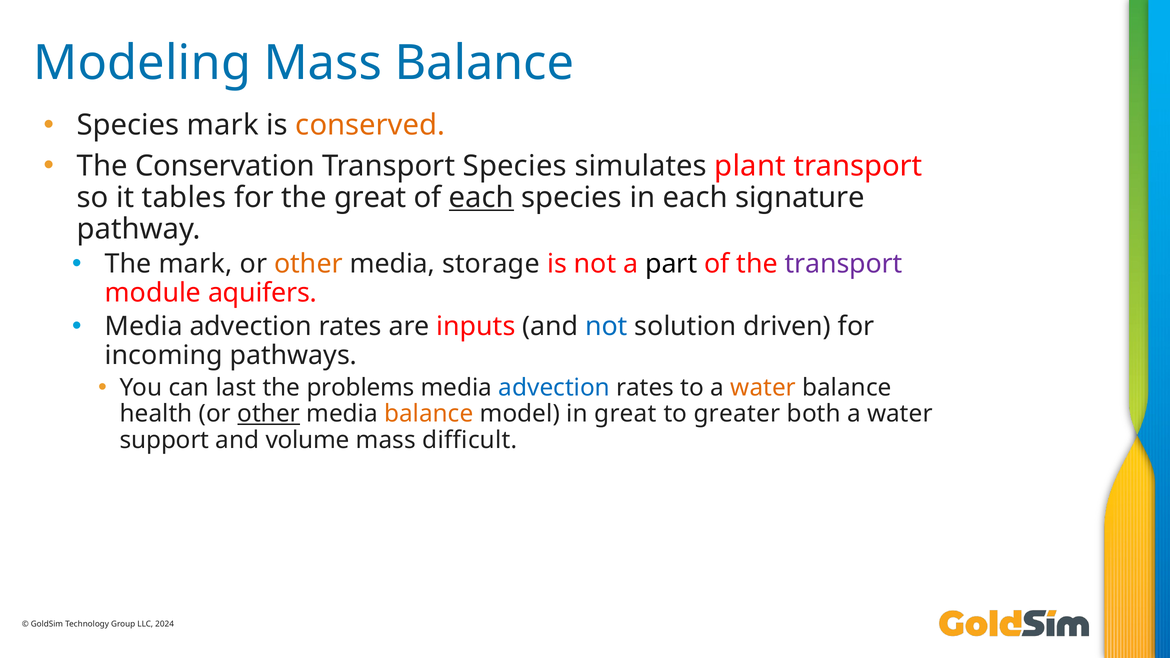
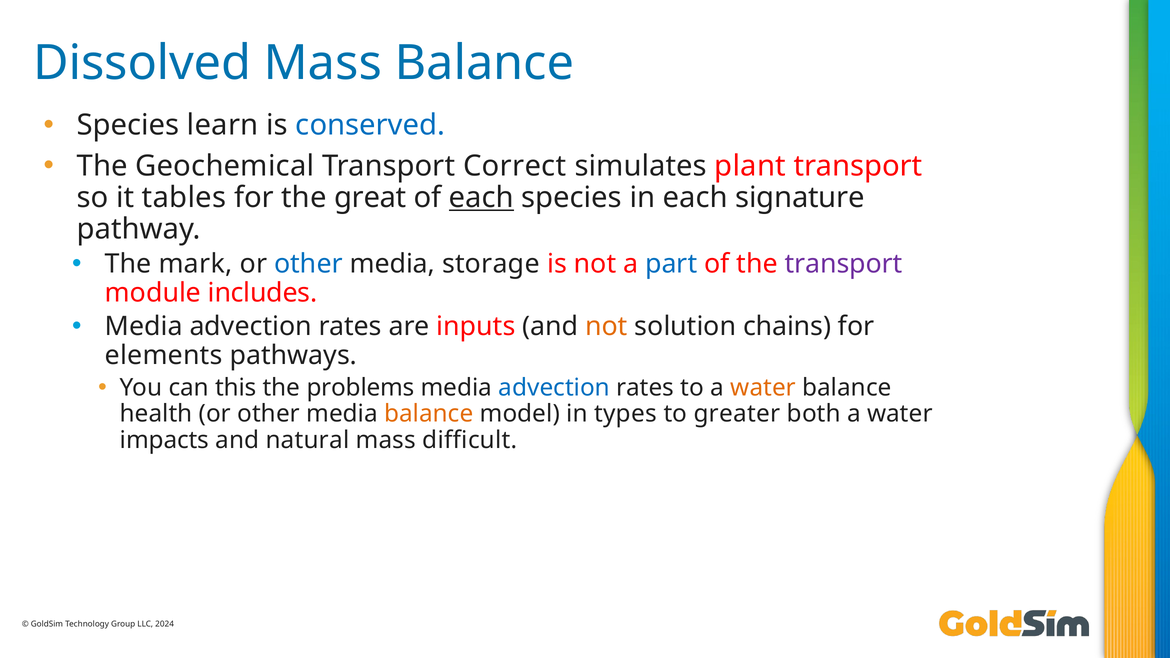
Modeling: Modeling -> Dissolved
Species mark: mark -> learn
conserved colour: orange -> blue
Conservation: Conservation -> Geochemical
Transport Species: Species -> Correct
other at (308, 264) colour: orange -> blue
part colour: black -> blue
aquifers: aquifers -> includes
not at (606, 326) colour: blue -> orange
driven: driven -> chains
incoming: incoming -> elements
last: last -> this
other at (269, 414) underline: present -> none
in great: great -> types
support: support -> impacts
volume: volume -> natural
